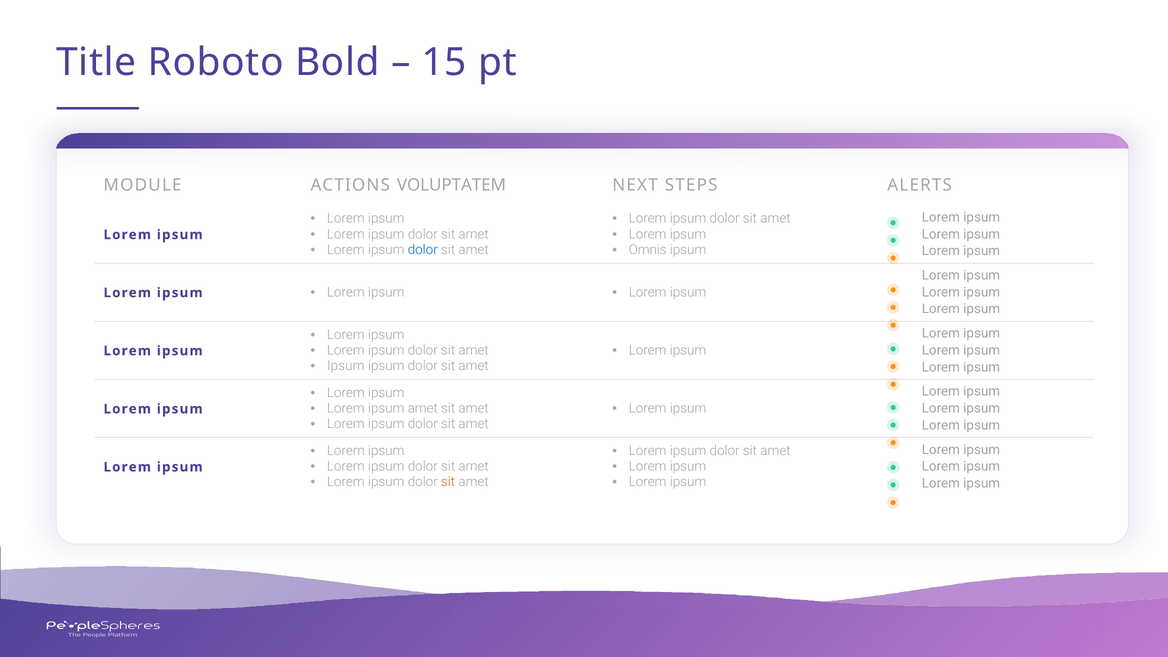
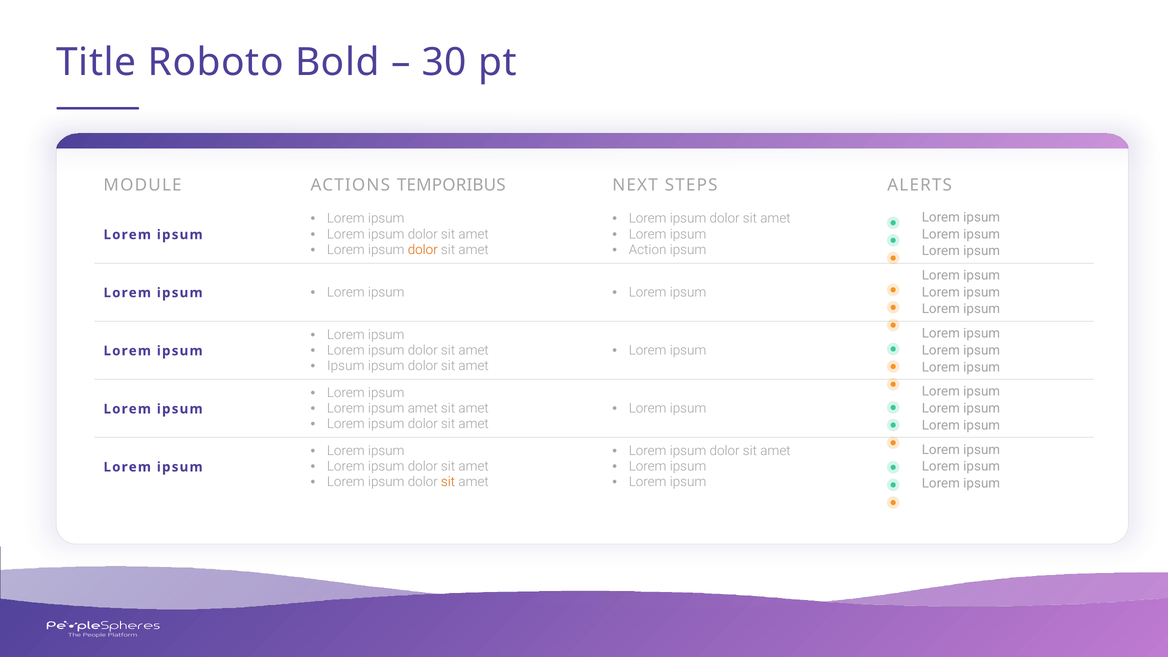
15: 15 -> 30
VOLUPTATEM: VOLUPTATEM -> TEMPORIBUS
dolor at (423, 250) colour: blue -> orange
Omnis: Omnis -> Action
